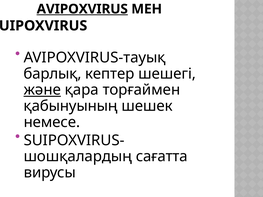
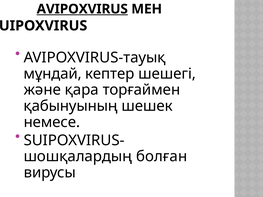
барлық: барлық -> мұндай
және underline: present -> none
сағатта: сағатта -> болған
